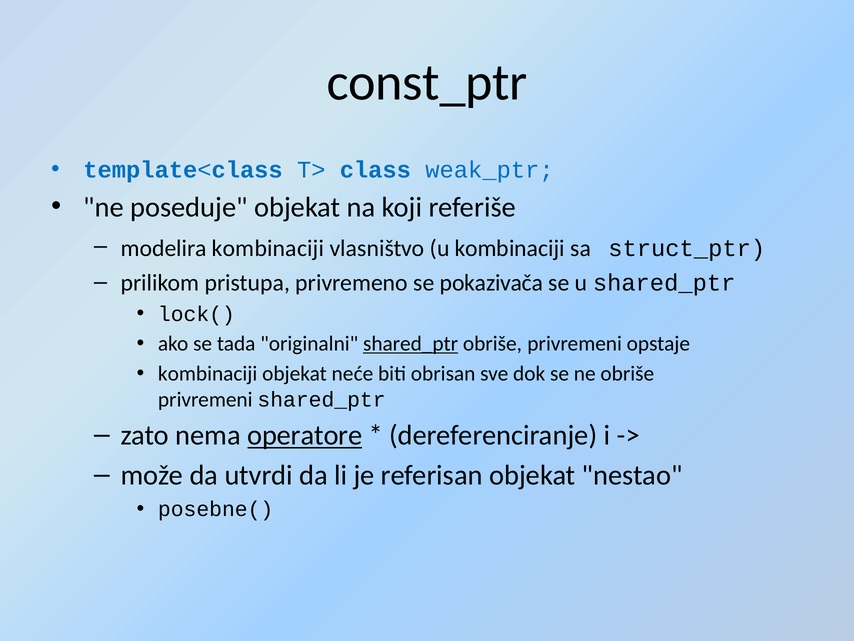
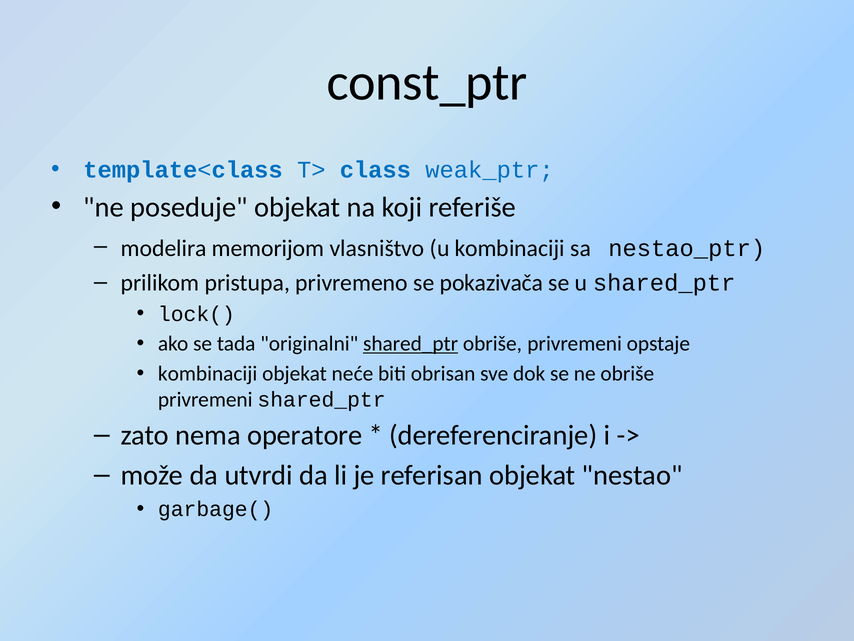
modelira kombinaciji: kombinaciji -> memorijom
struct_ptr: struct_ptr -> nestao_ptr
operatore underline: present -> none
posebne(: posebne( -> garbage(
